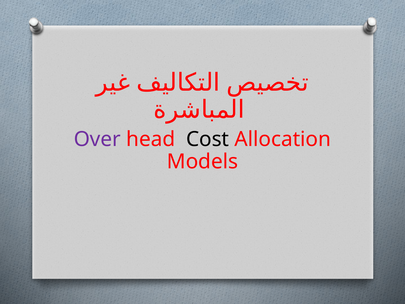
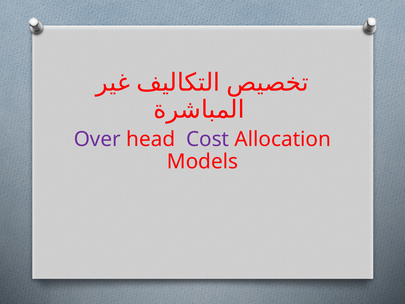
Cost colour: black -> purple
